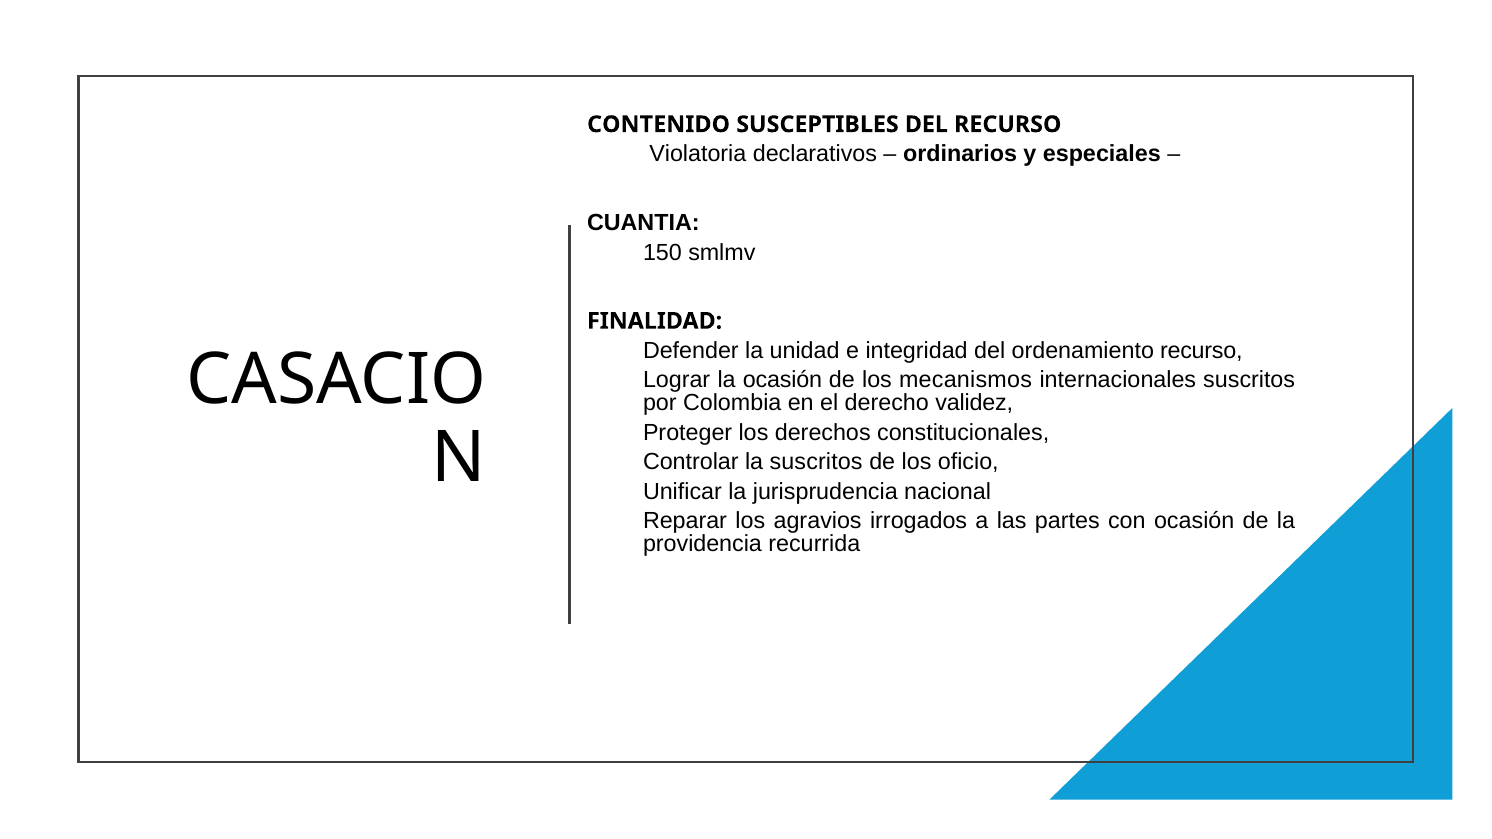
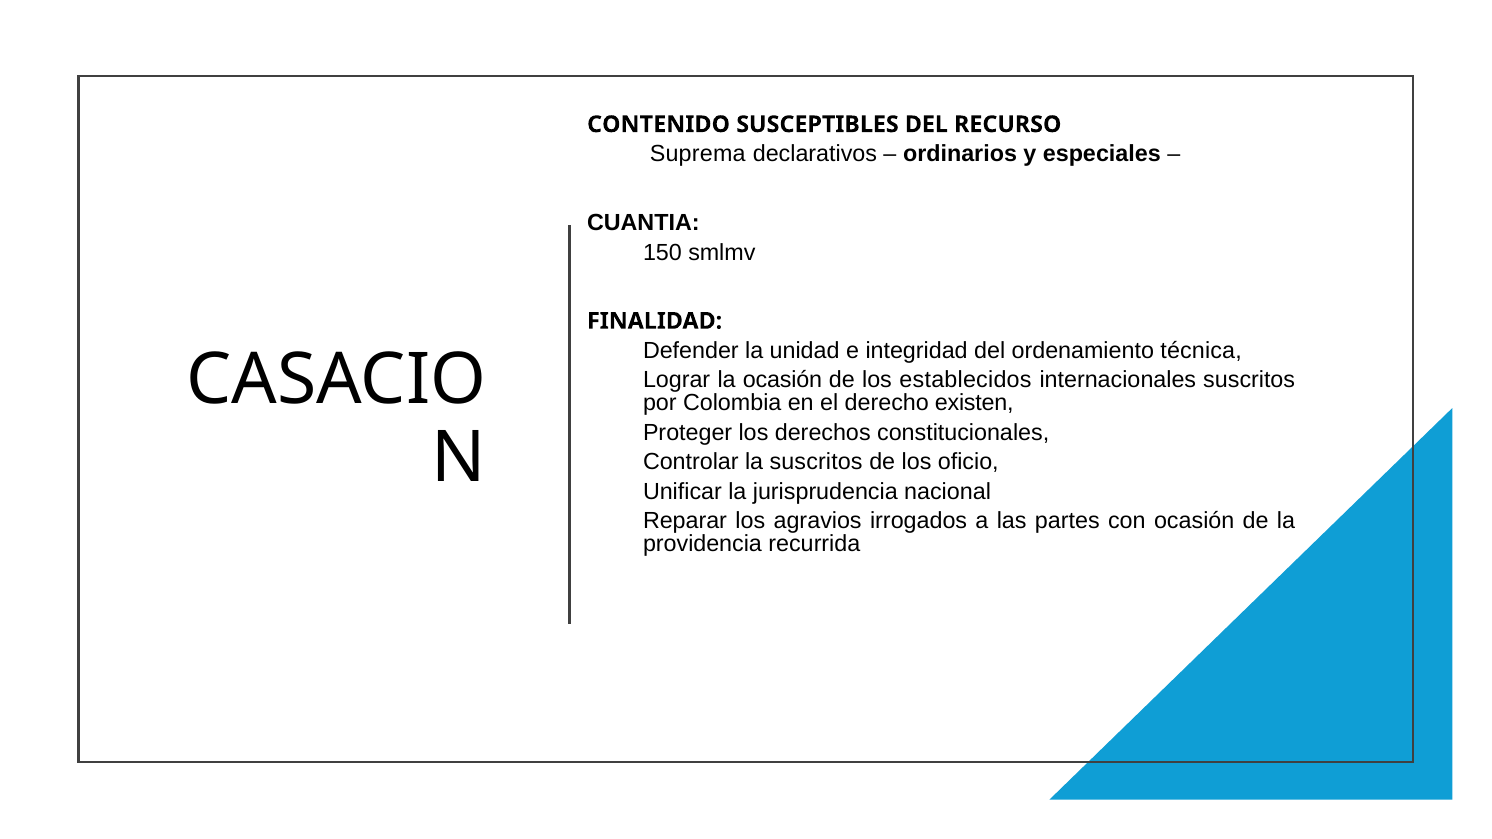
Violatoria: Violatoria -> Suprema
ordenamiento recurso: recurso -> técnica
mecanismos: mecanismos -> establecidos
validez: validez -> existen
